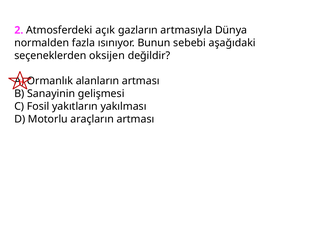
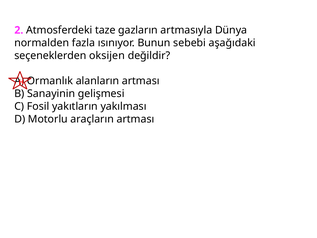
açık: açık -> taze
